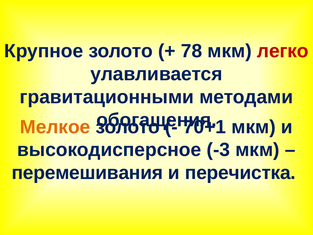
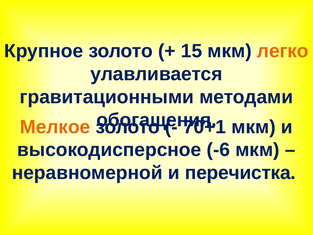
78: 78 -> 15
легко colour: red -> orange
-3: -3 -> -6
перемешивания: перемешивания -> неравномерной
